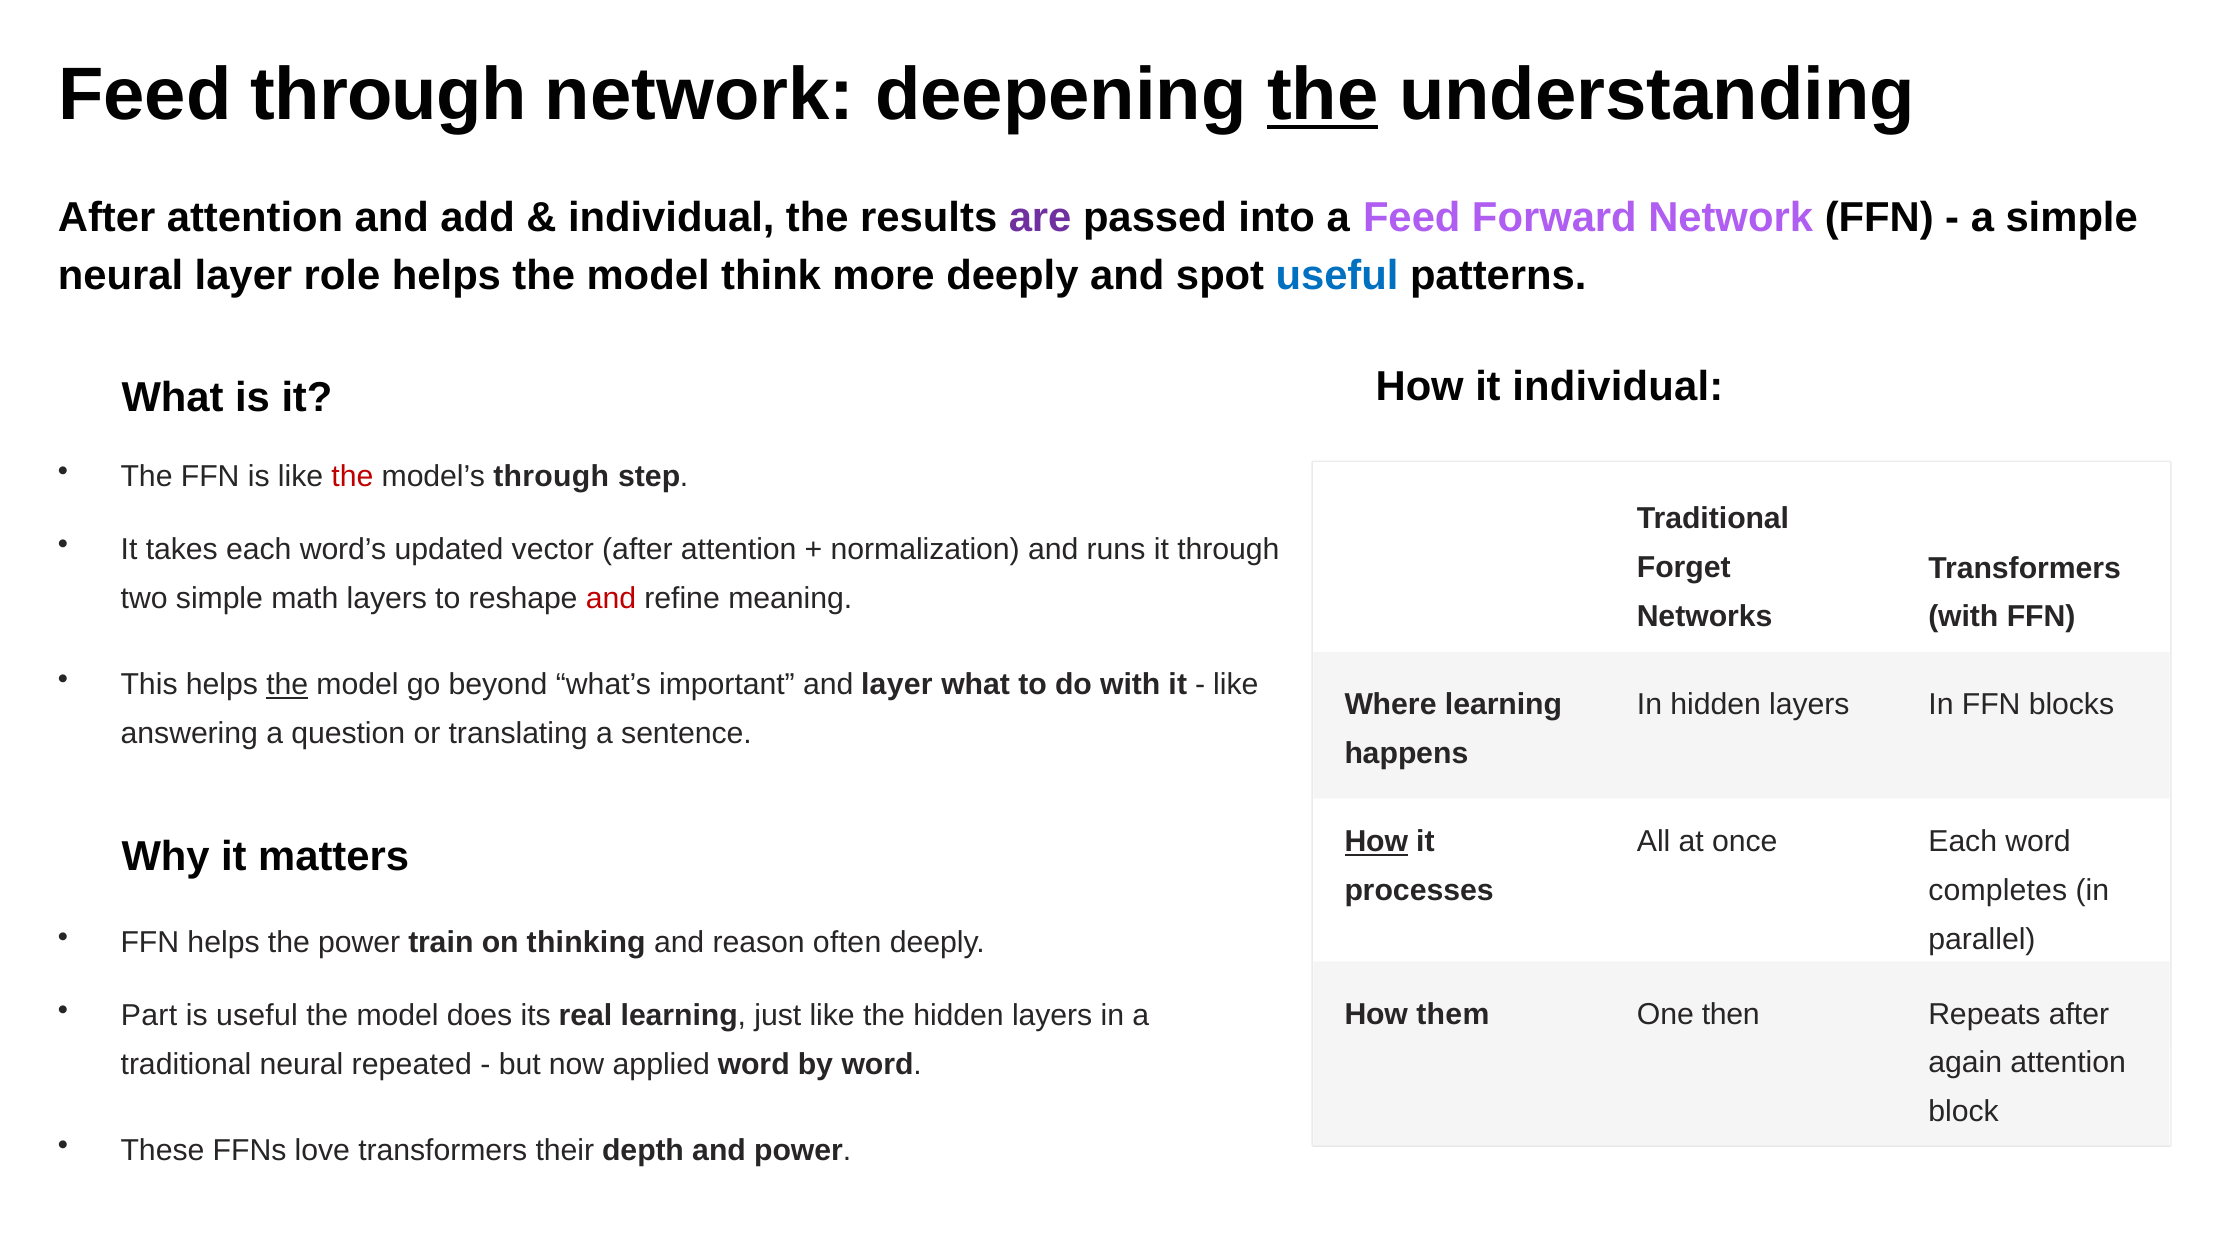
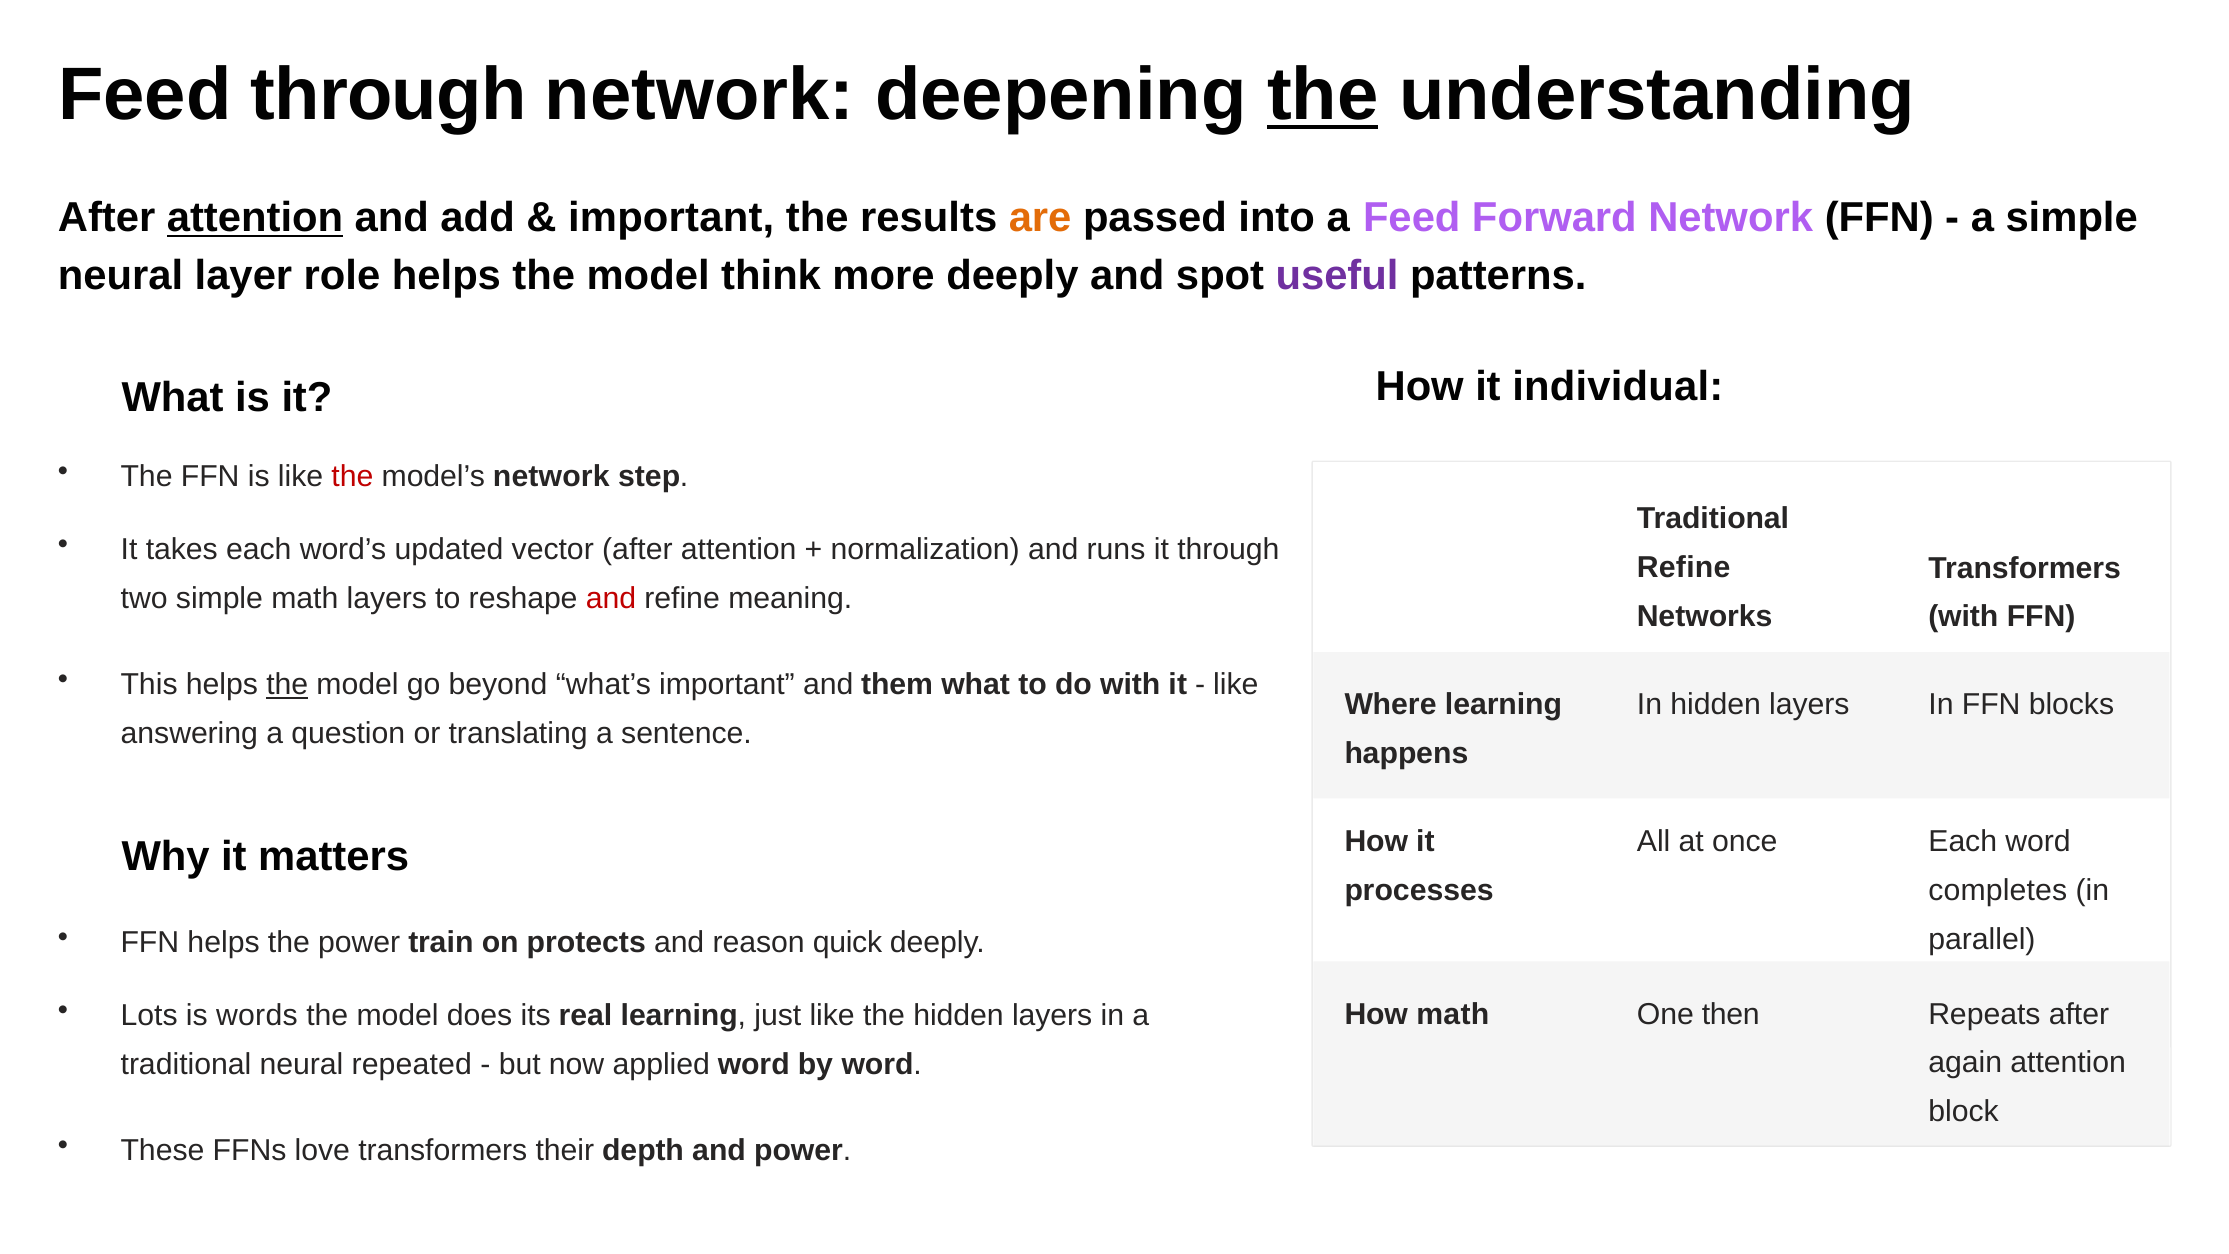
attention at (255, 218) underline: none -> present
individual at (671, 218): individual -> important
are colour: purple -> orange
useful at (1337, 276) colour: blue -> purple
model’s through: through -> network
Forget at (1684, 567): Forget -> Refine
and layer: layer -> them
How at (1376, 842) underline: present -> none
thinking: thinking -> protects
often: often -> quick
Part: Part -> Lots
is useful: useful -> words
How them: them -> math
